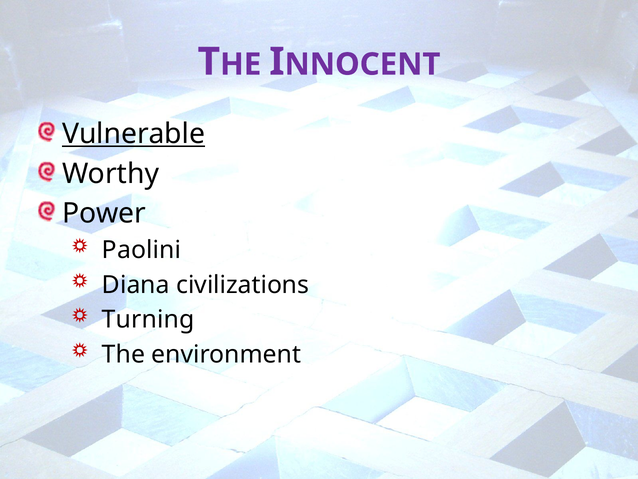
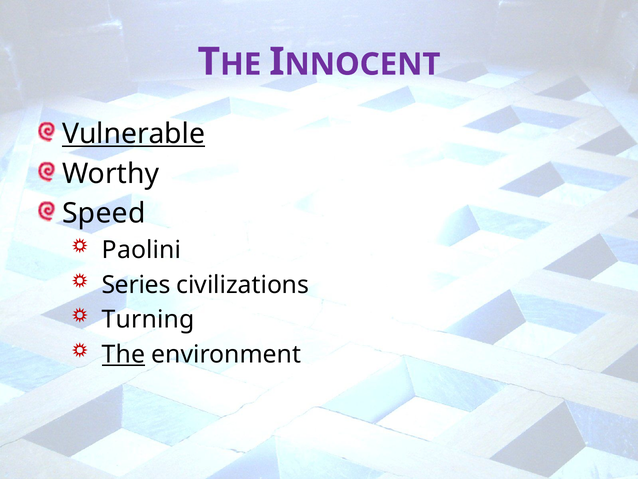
Power: Power -> Speed
Diana: Diana -> Series
The underline: none -> present
